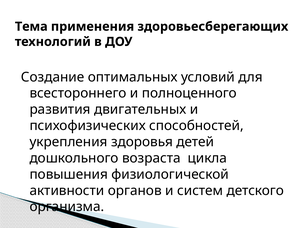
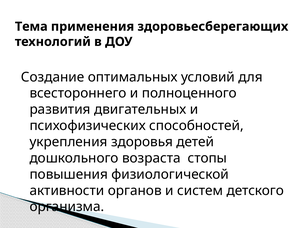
цикла: цикла -> стопы
